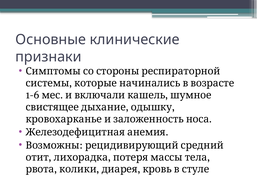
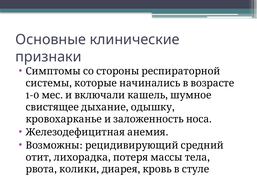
1-6: 1-6 -> 1-0
